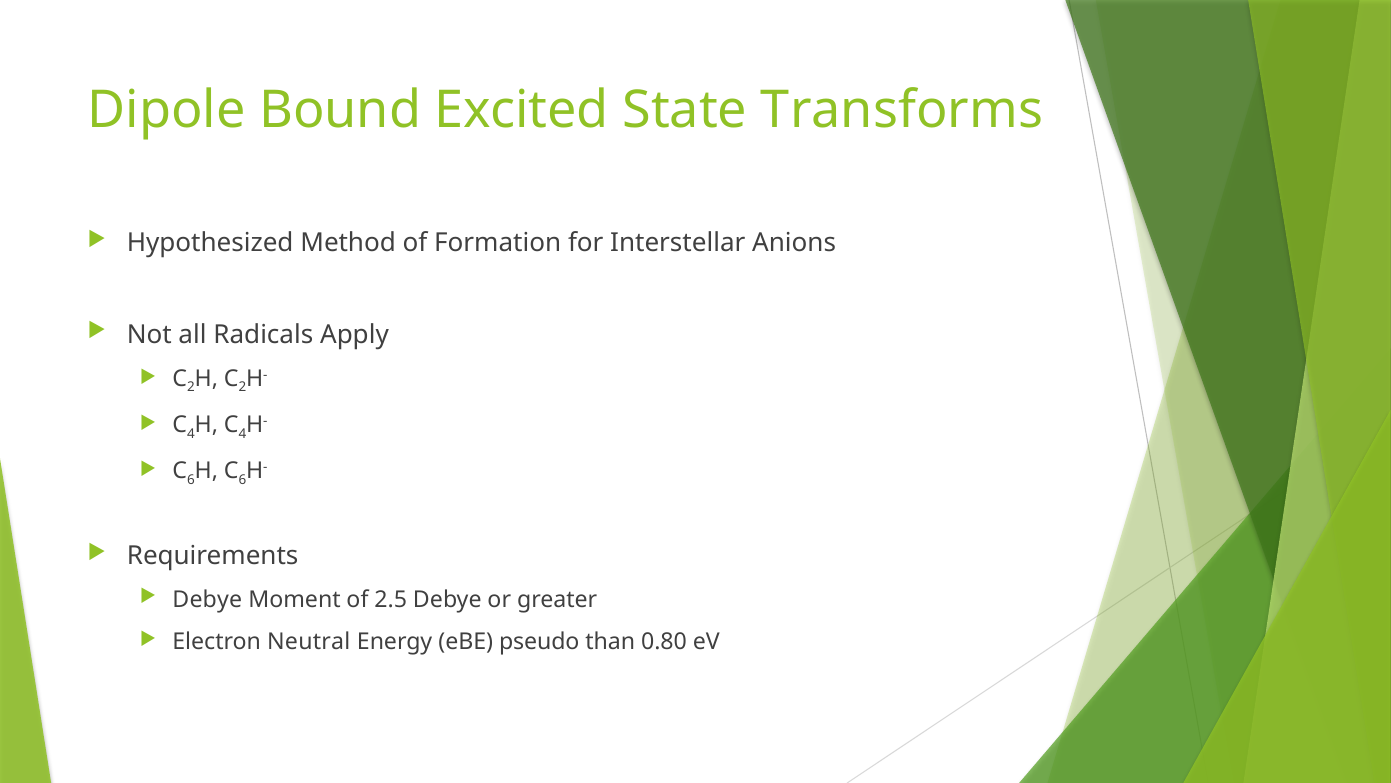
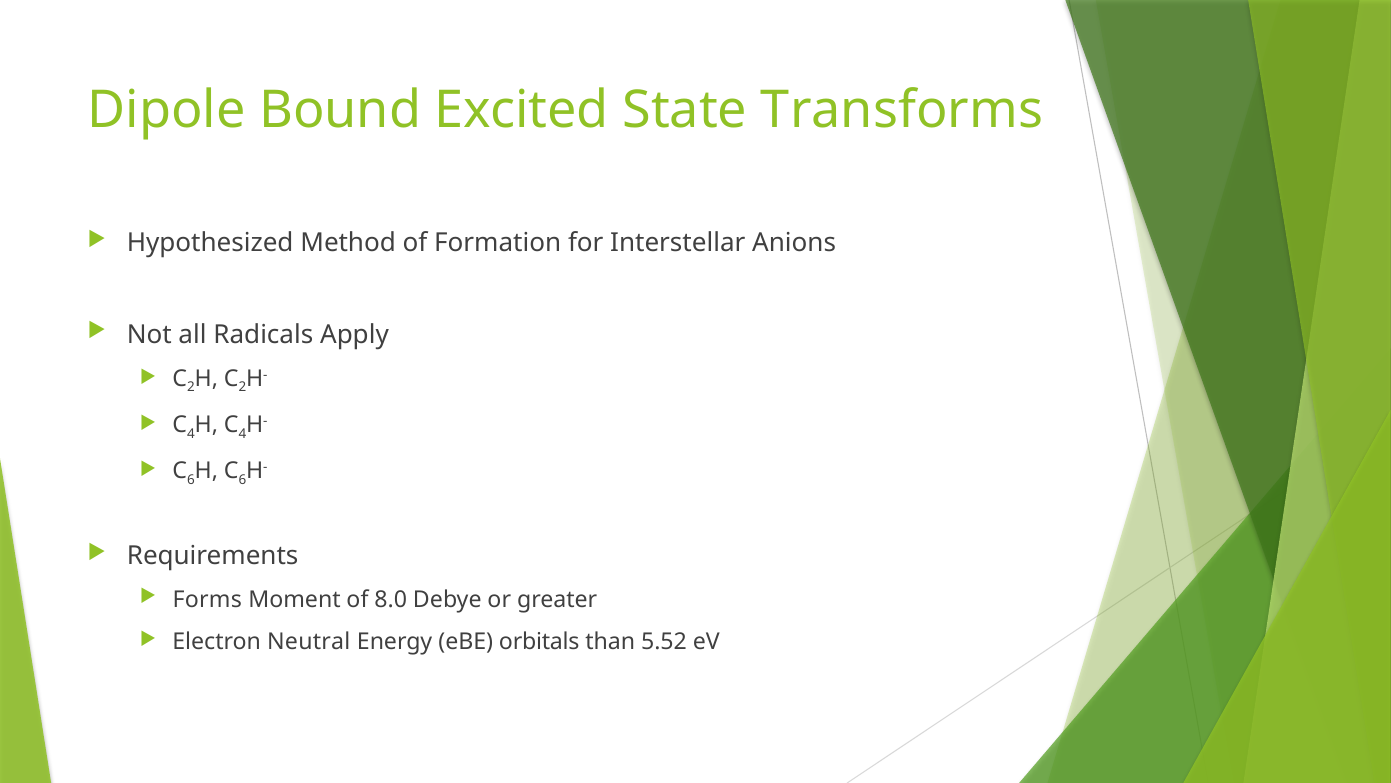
Debye at (207, 600): Debye -> Forms
2.5: 2.5 -> 8.0
pseudo: pseudo -> orbitals
0.80: 0.80 -> 5.52
